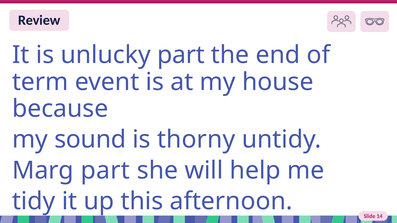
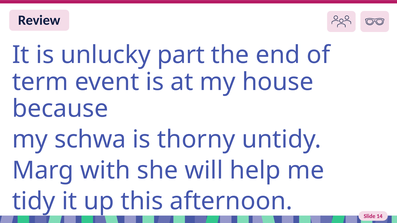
sound: sound -> schwa
Marg part: part -> with
